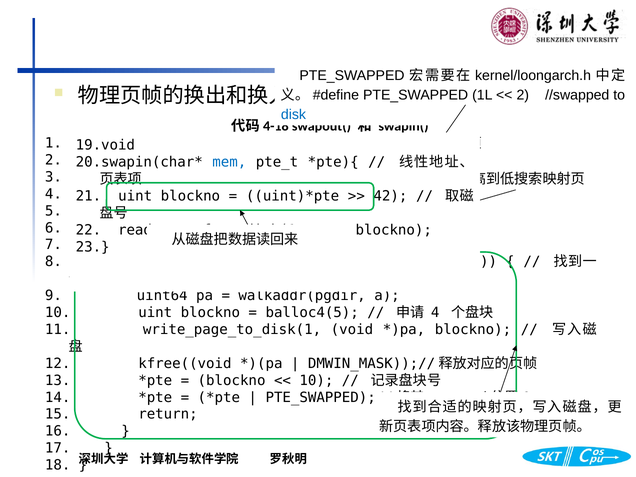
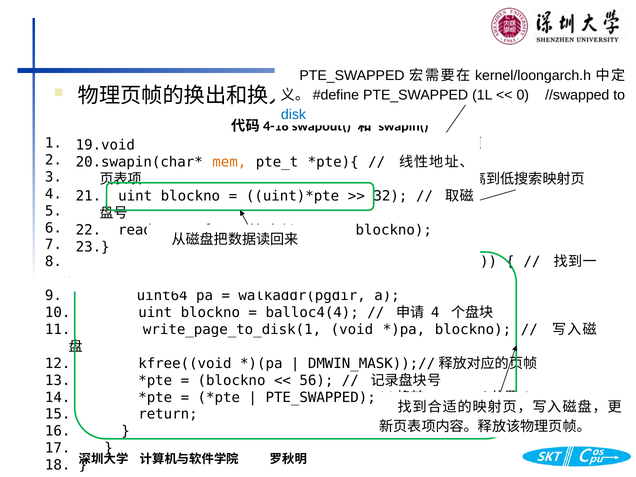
2 at (523, 95): 2 -> 0
mem at (229, 162) colour: blue -> orange
42: 42 -> 32
balloc4(5: balloc4(5 -> balloc4(4
10 at (316, 380): 10 -> 56
